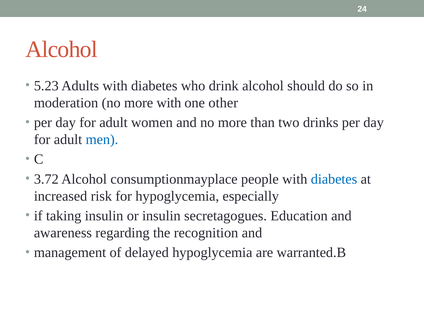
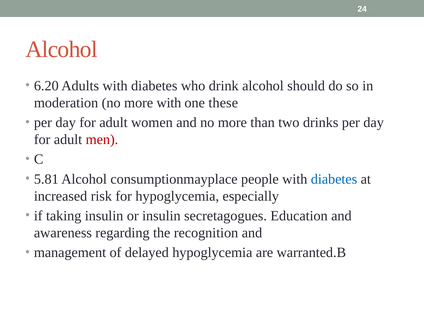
5.23: 5.23 -> 6.20
other: other -> these
men colour: blue -> red
3.72: 3.72 -> 5.81
